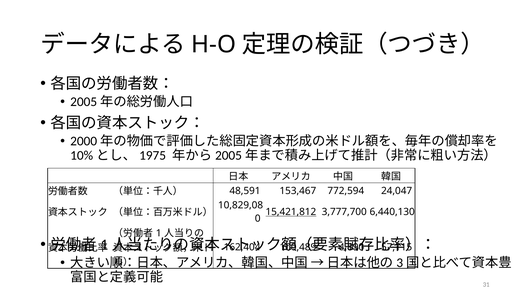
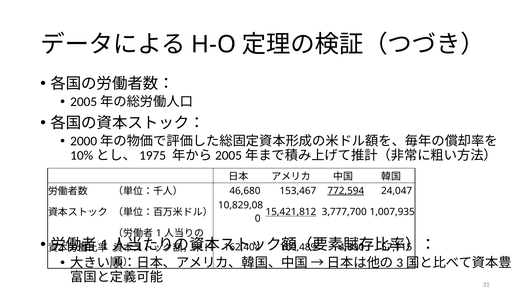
48,591: 48,591 -> 46,680
772,594 underline: none -> present
6,440,130: 6,440,130 -> 1,007,935
